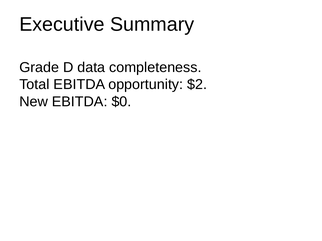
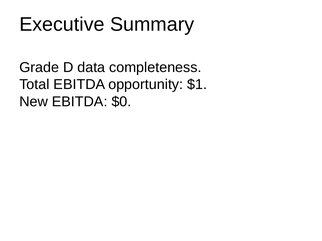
$2: $2 -> $1
